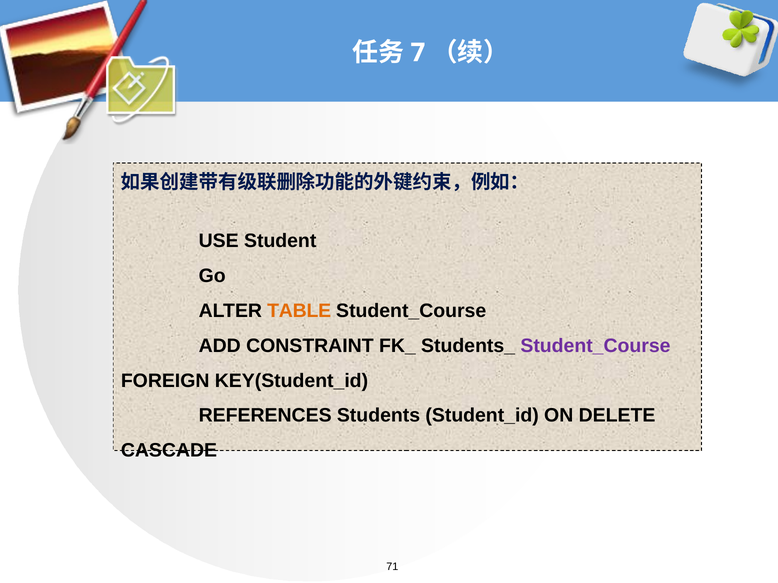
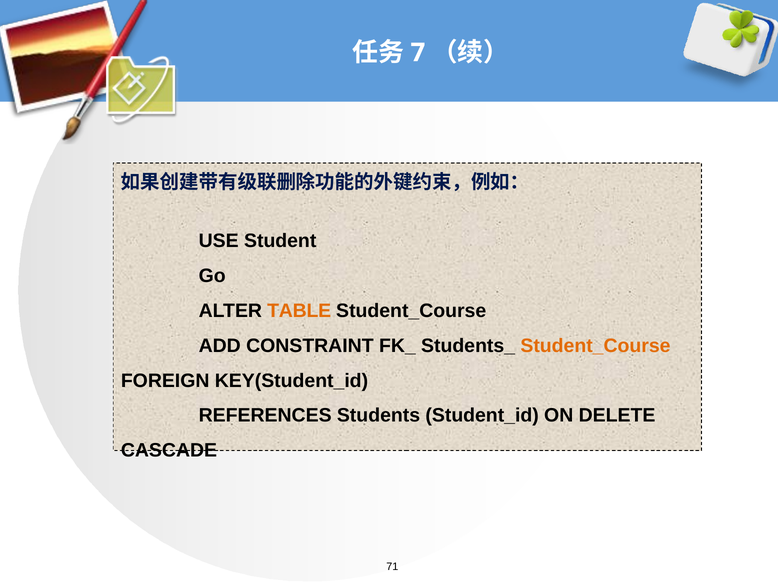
Student_Course at (595, 346) colour: purple -> orange
